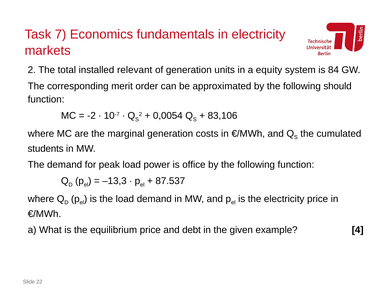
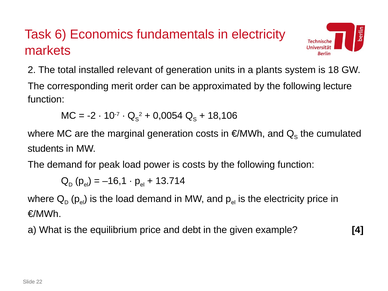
7: 7 -> 6
equity: equity -> plants
84: 84 -> 18
should: should -> lecture
83,106: 83,106 -> 18,106
is office: office -> costs
–13,3: –13,3 -> –16,1
87.537: 87.537 -> 13.714
